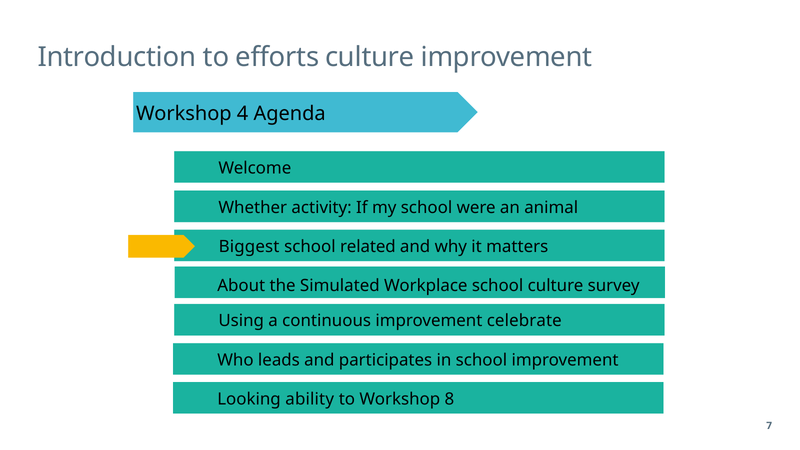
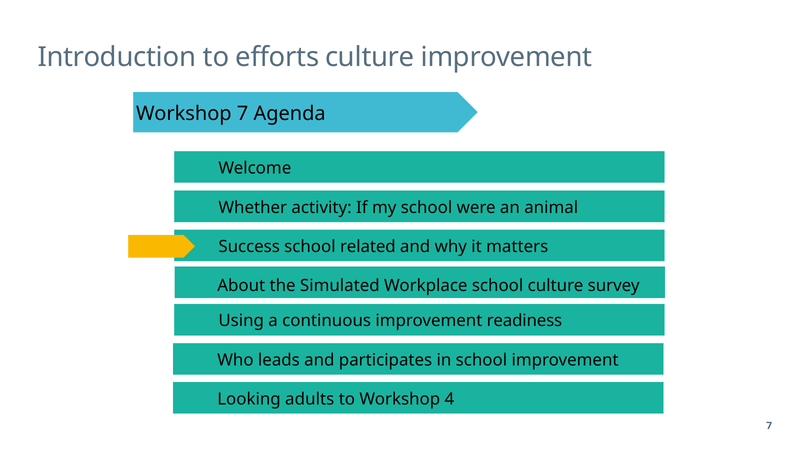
Workshop 4: 4 -> 7
Biggest: Biggest -> Success
celebrate: celebrate -> readiness
ability: ability -> adults
8: 8 -> 4
